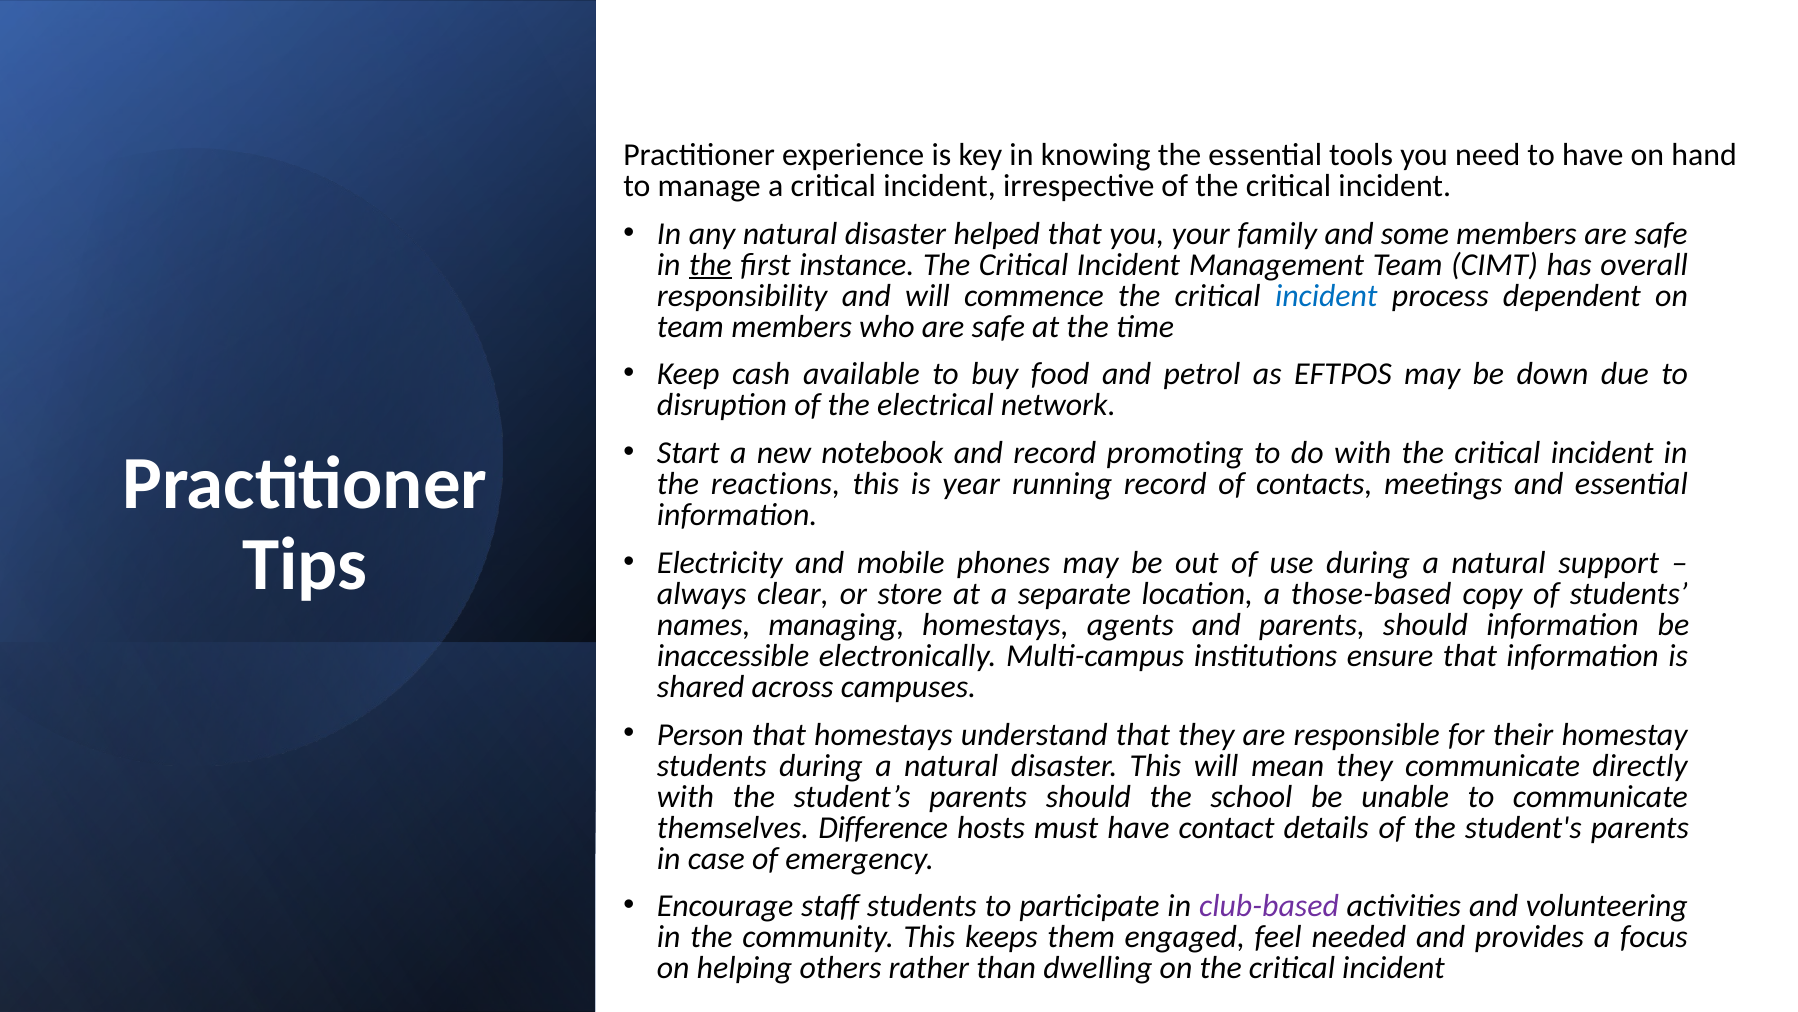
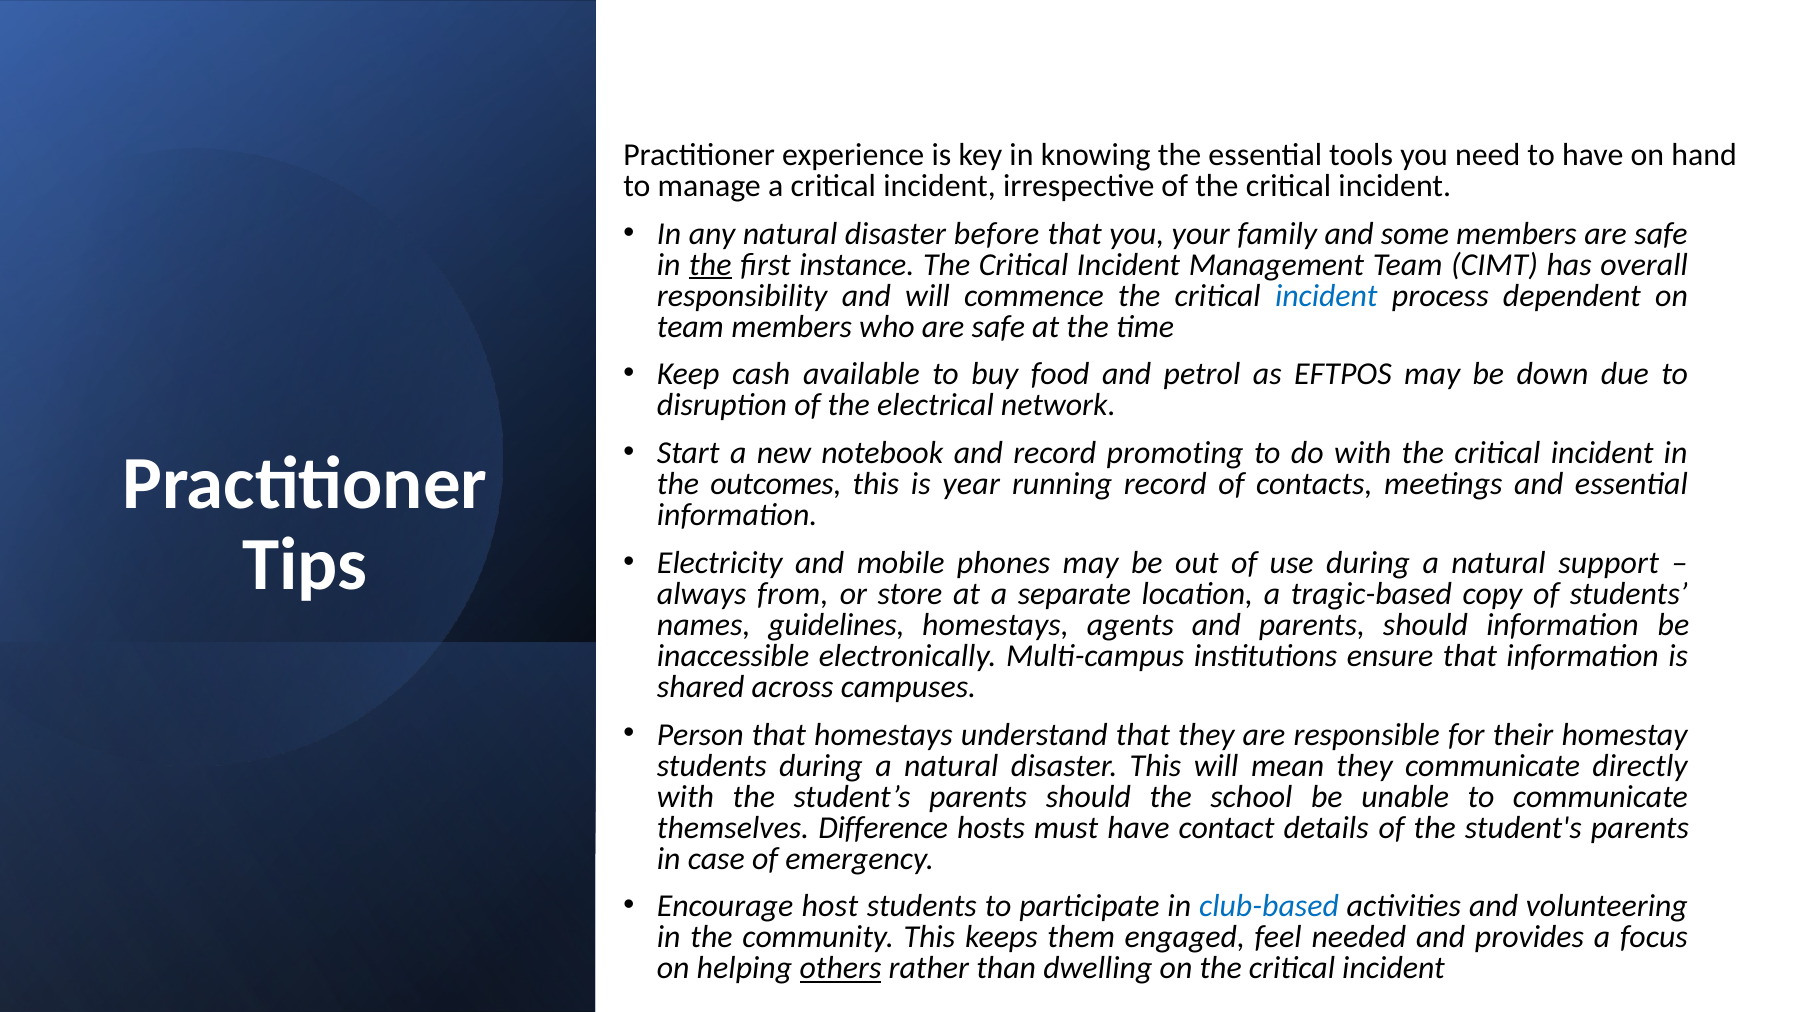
helped: helped -> before
reactions: reactions -> outcomes
clear: clear -> from
those-based: those-based -> tragic-based
managing: managing -> guidelines
staff: staff -> host
club-based colour: purple -> blue
others underline: none -> present
